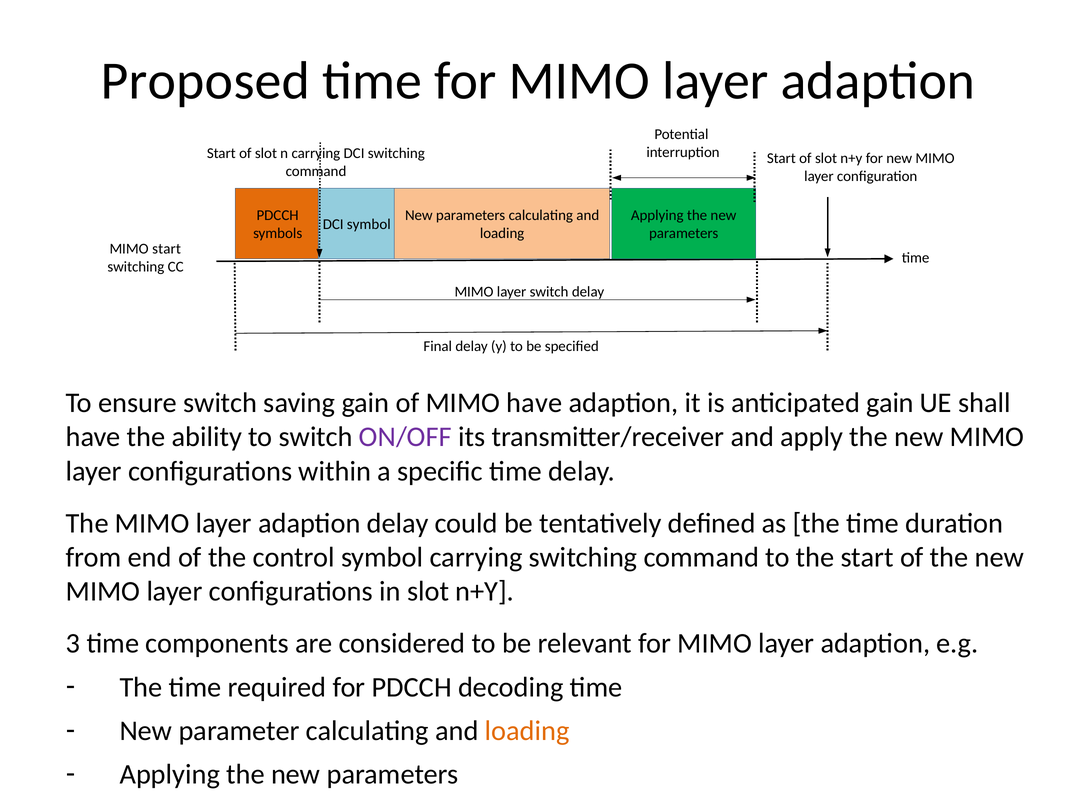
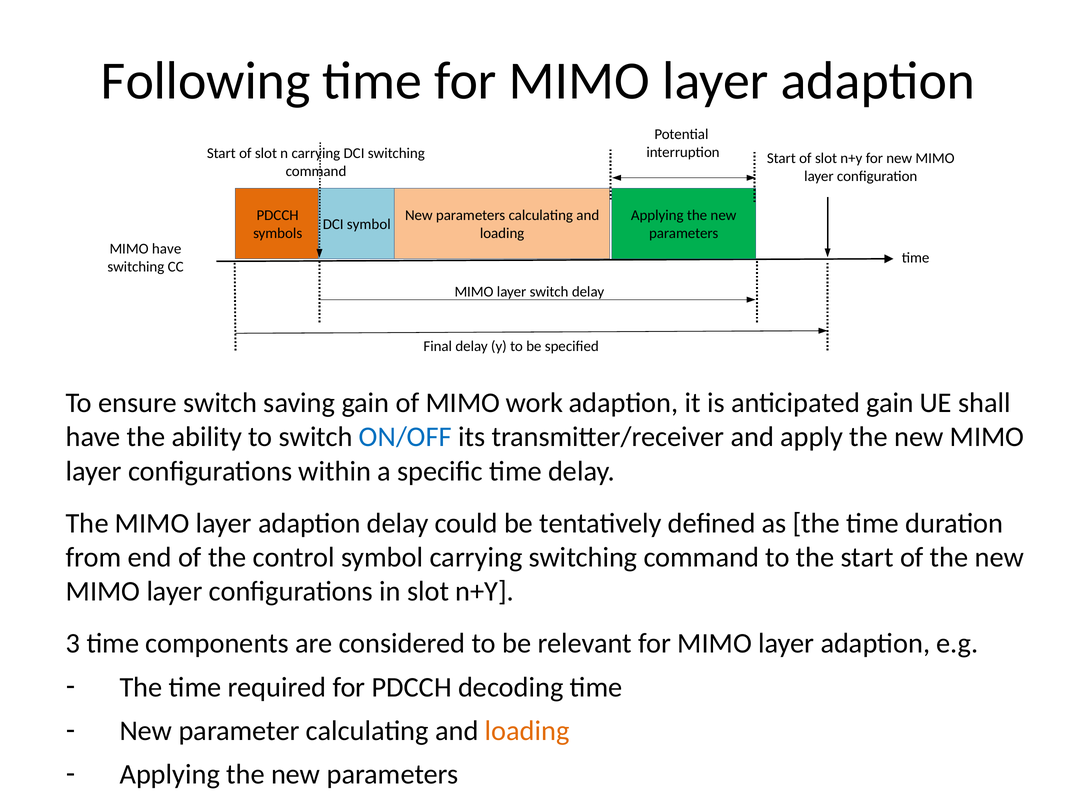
Proposed: Proposed -> Following
MIMO start: start -> have
MIMO have: have -> work
ON/OFF colour: purple -> blue
